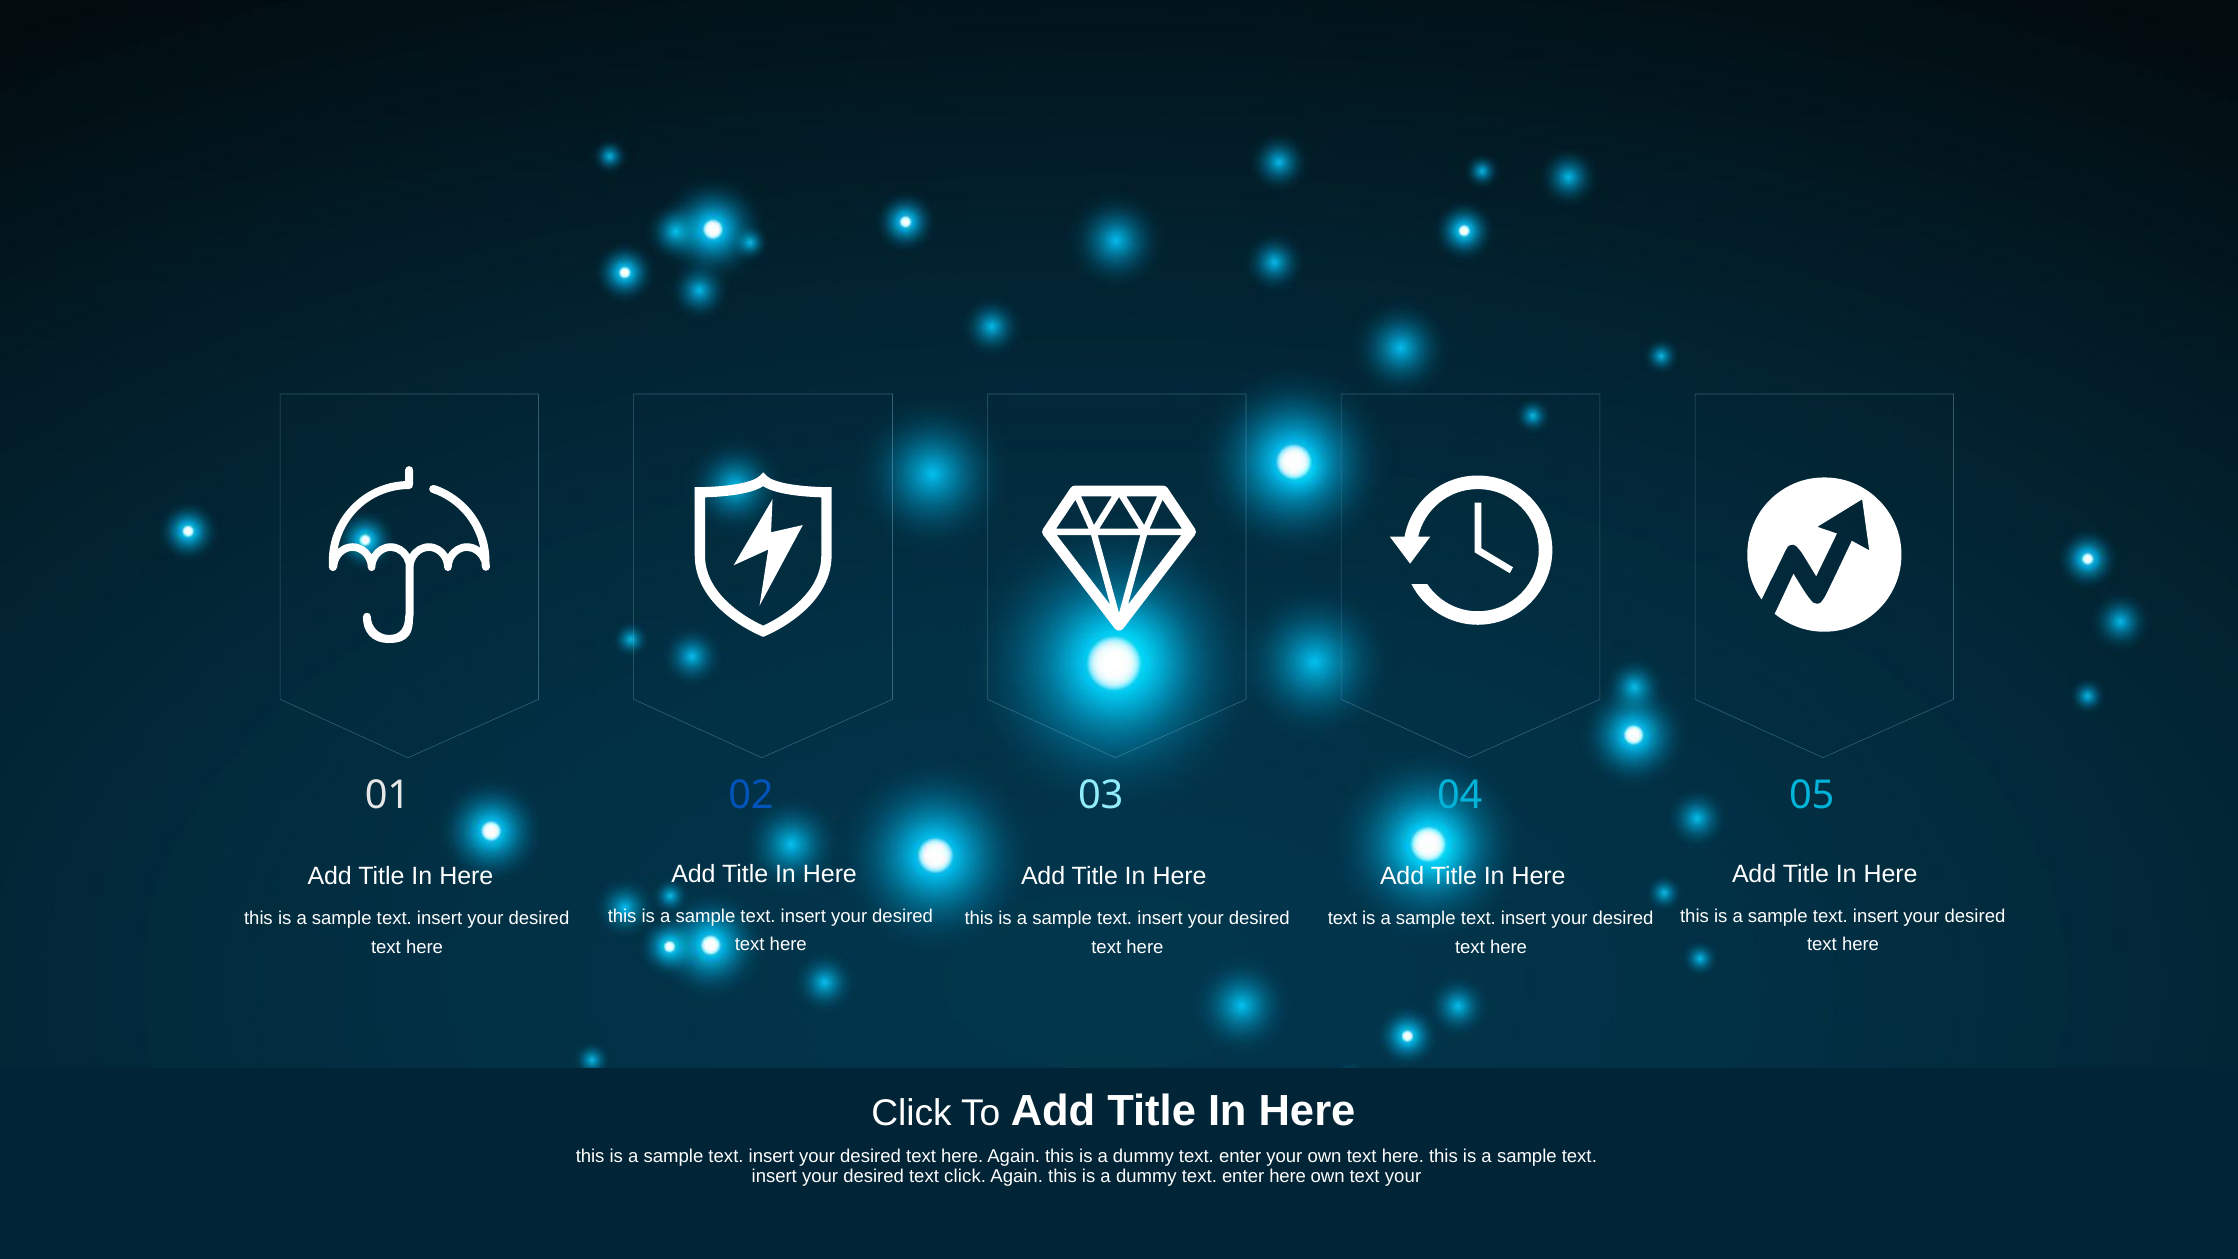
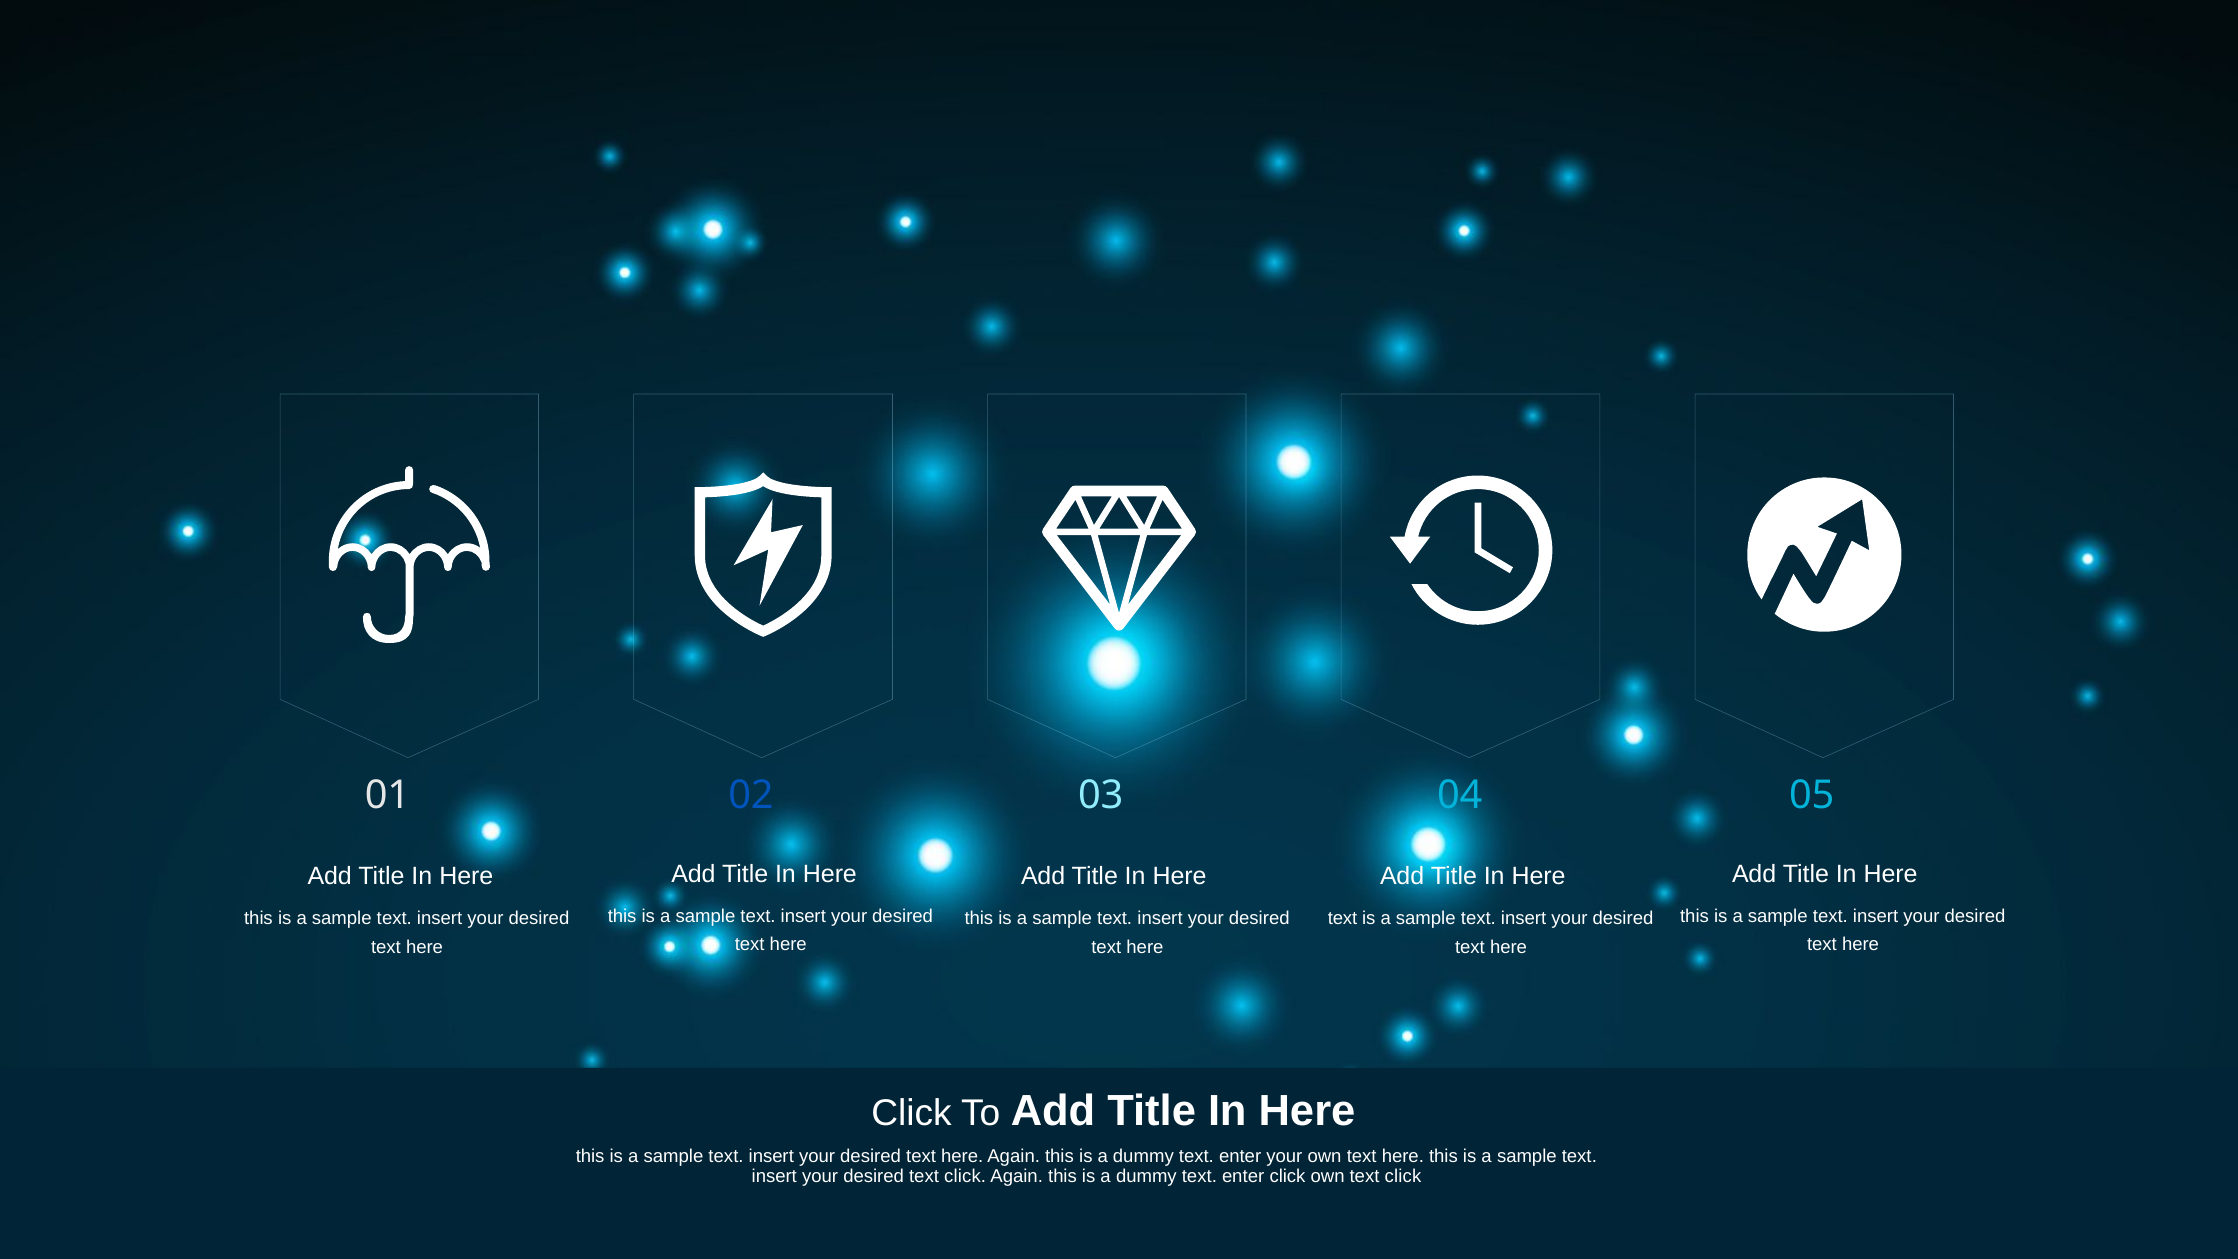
enter here: here -> click
own text your: your -> click
